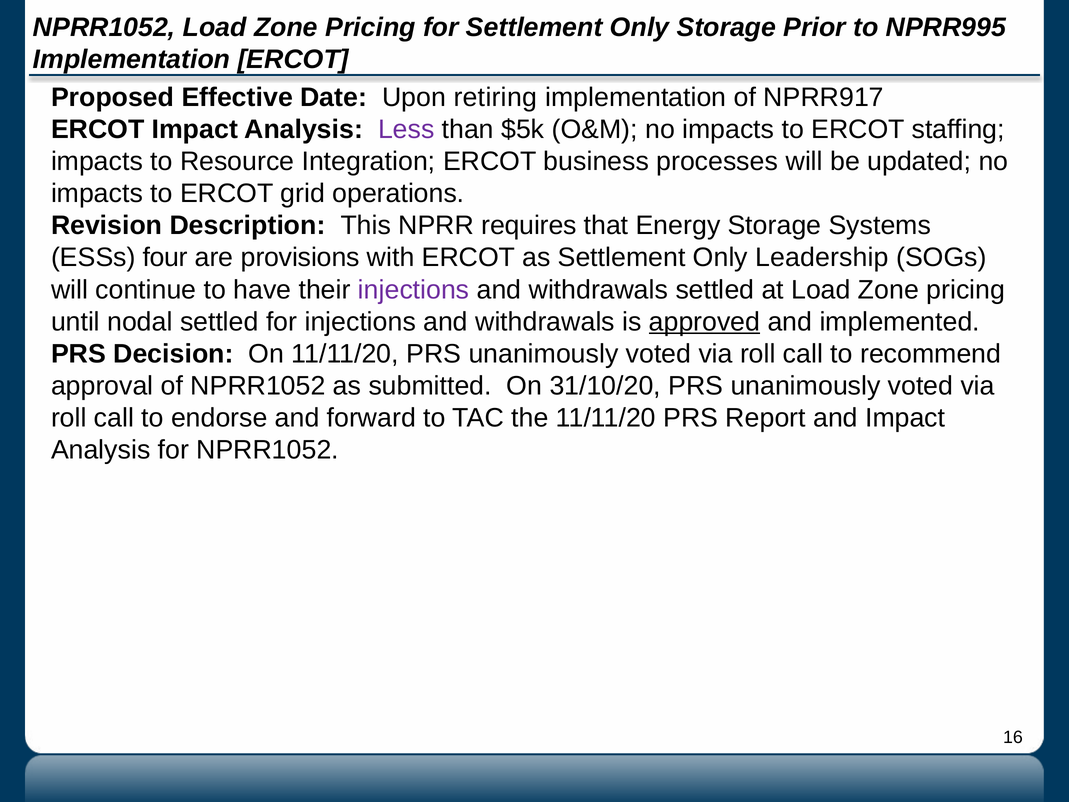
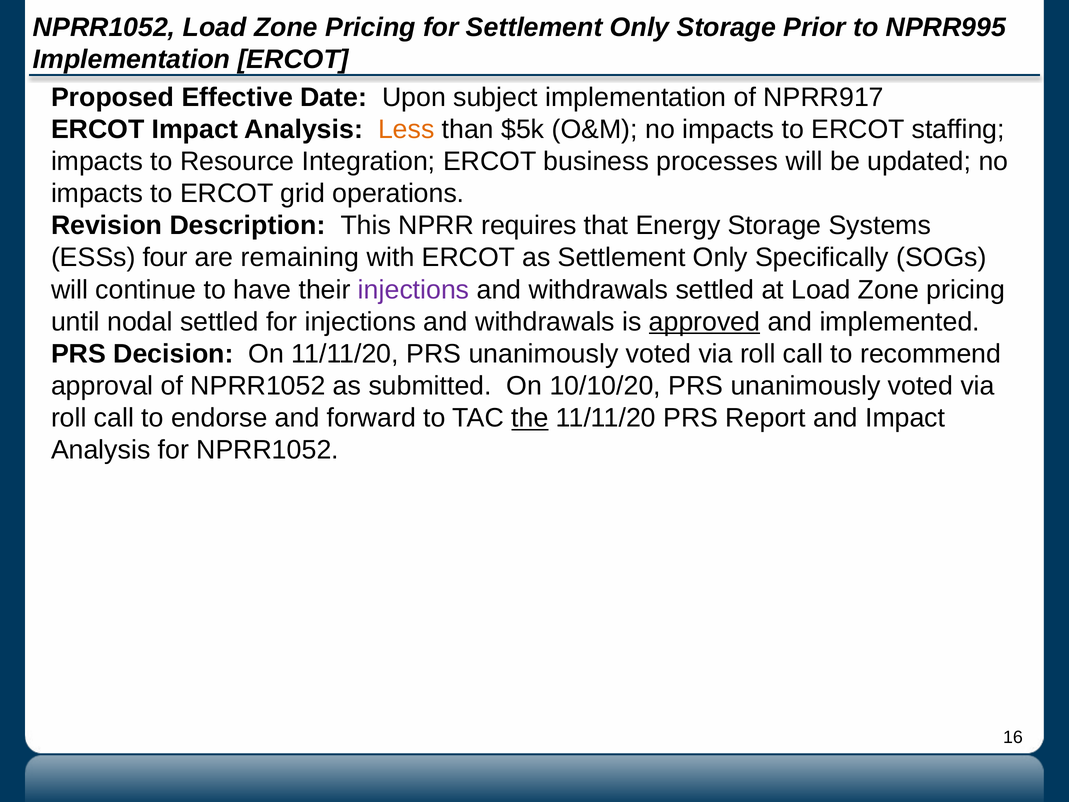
retiring: retiring -> subject
Less colour: purple -> orange
provisions: provisions -> remaining
Leadership: Leadership -> Specifically
31/10/20: 31/10/20 -> 10/10/20
the underline: none -> present
